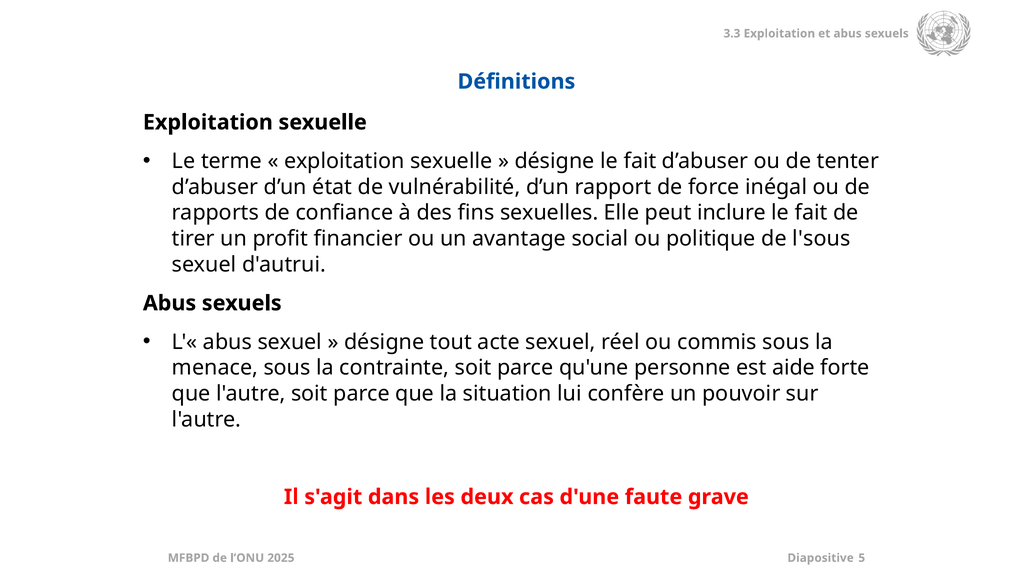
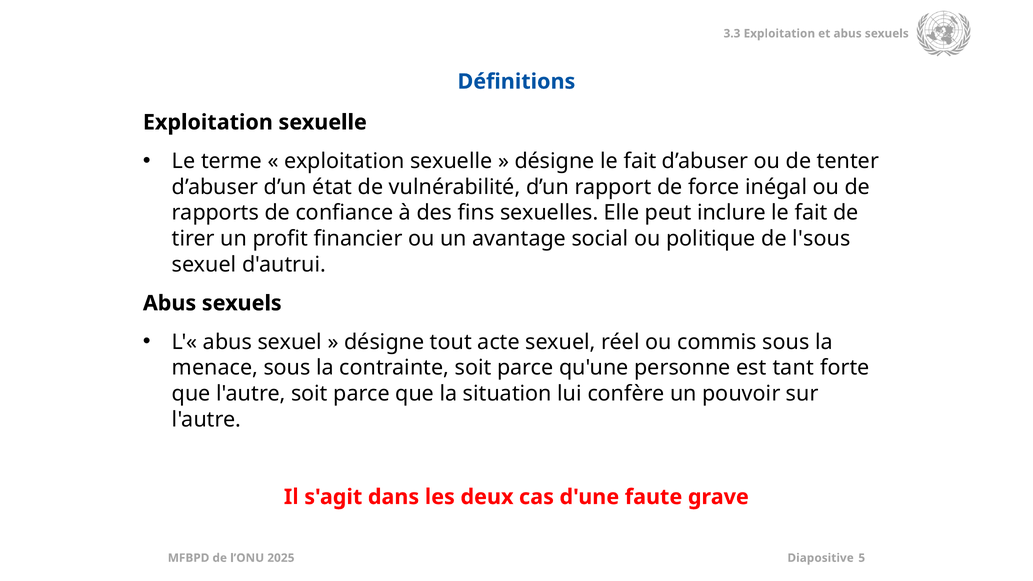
aide: aide -> tant
